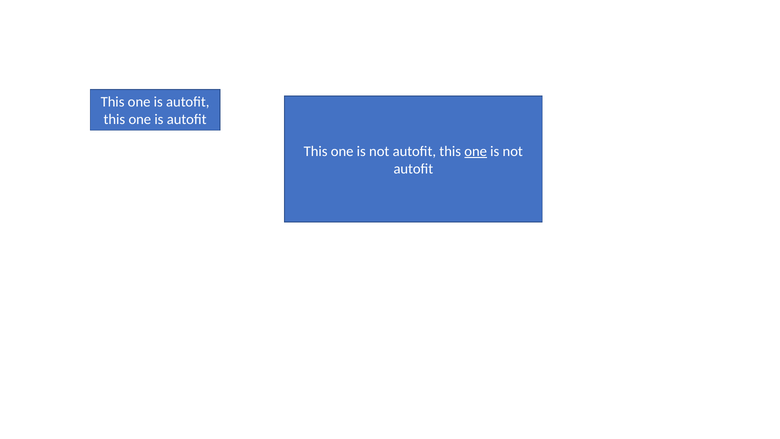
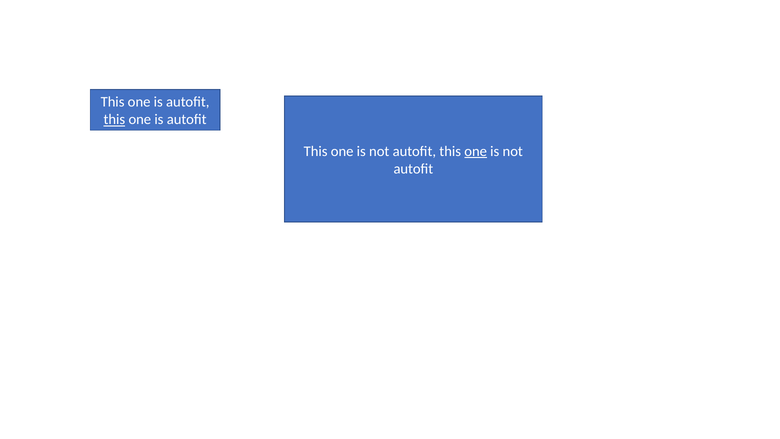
this at (114, 120) underline: none -> present
